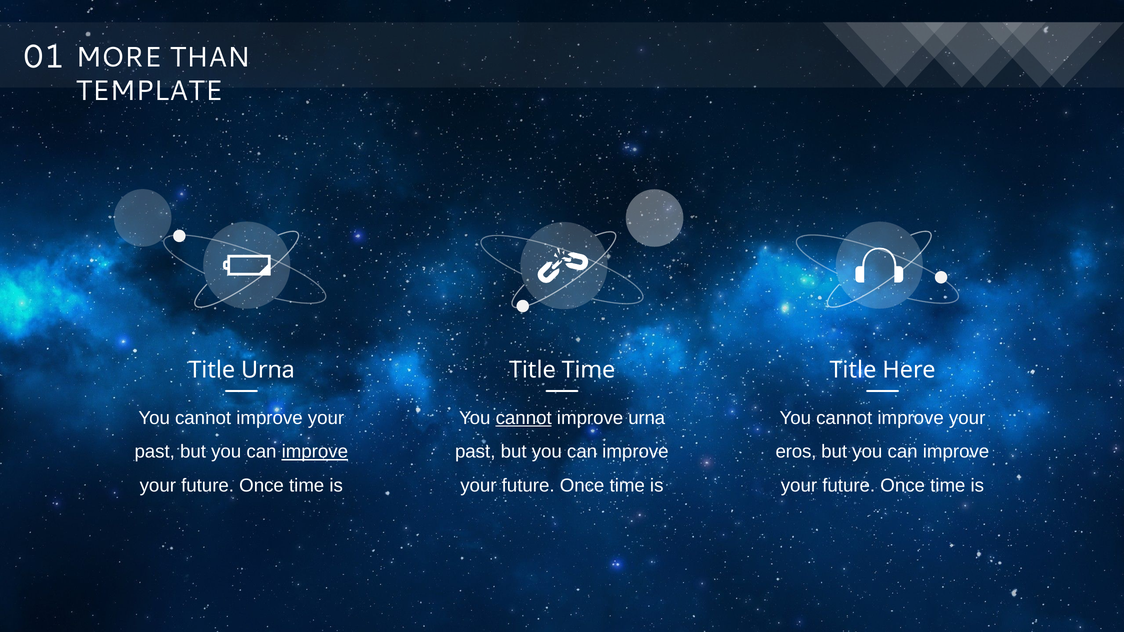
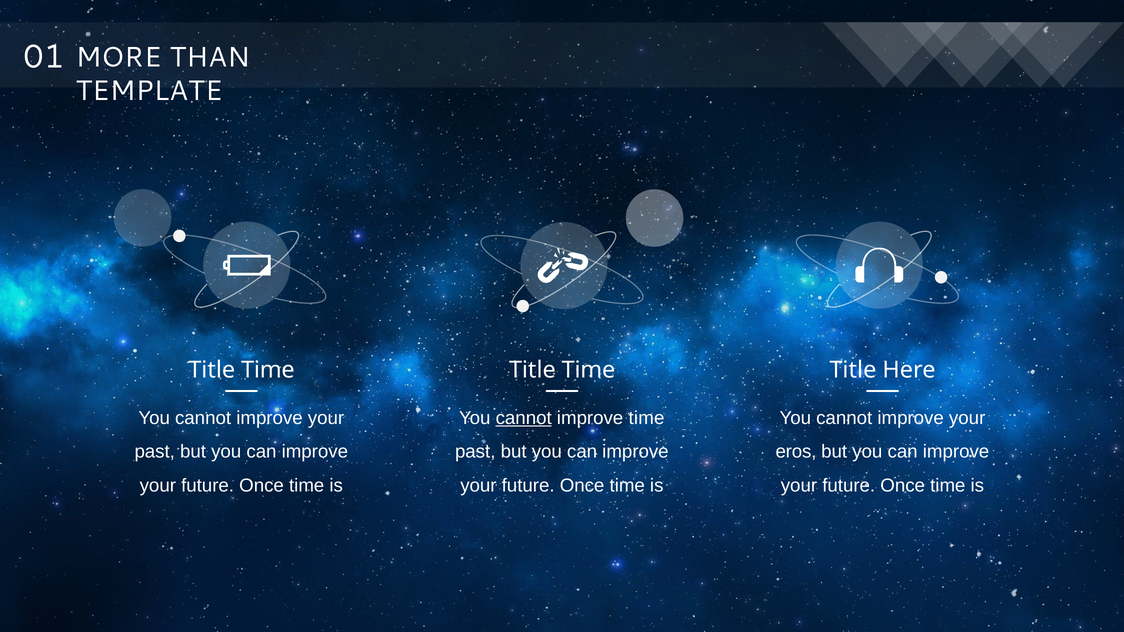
Urna at (268, 370): Urna -> Time
improve urna: urna -> time
improve at (315, 452) underline: present -> none
